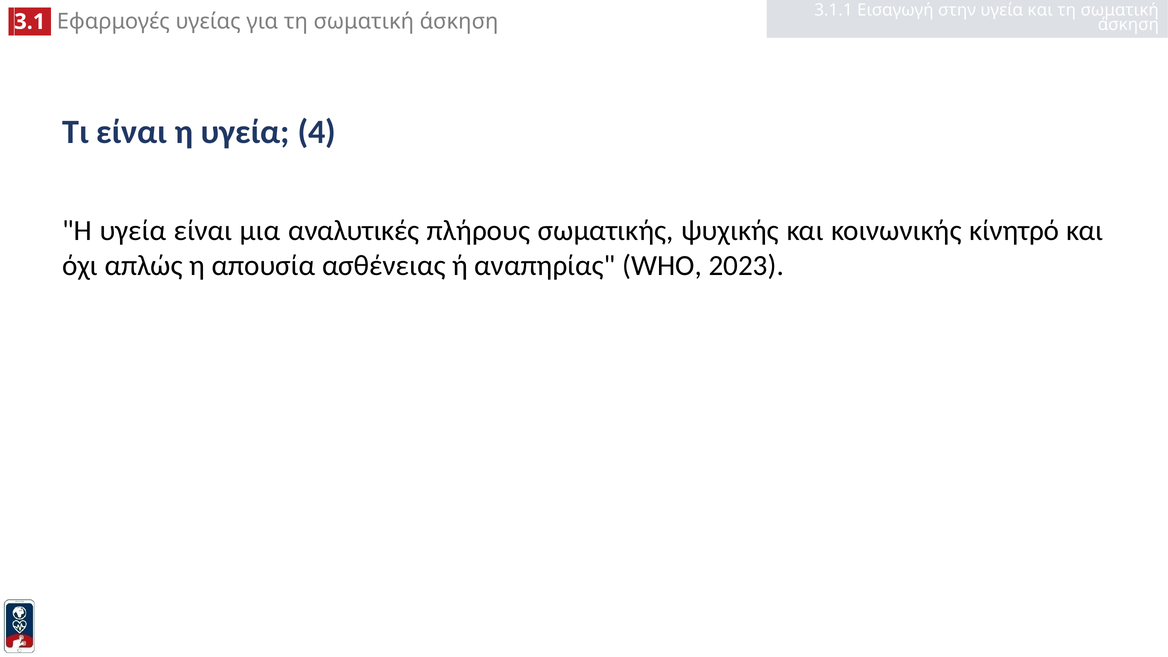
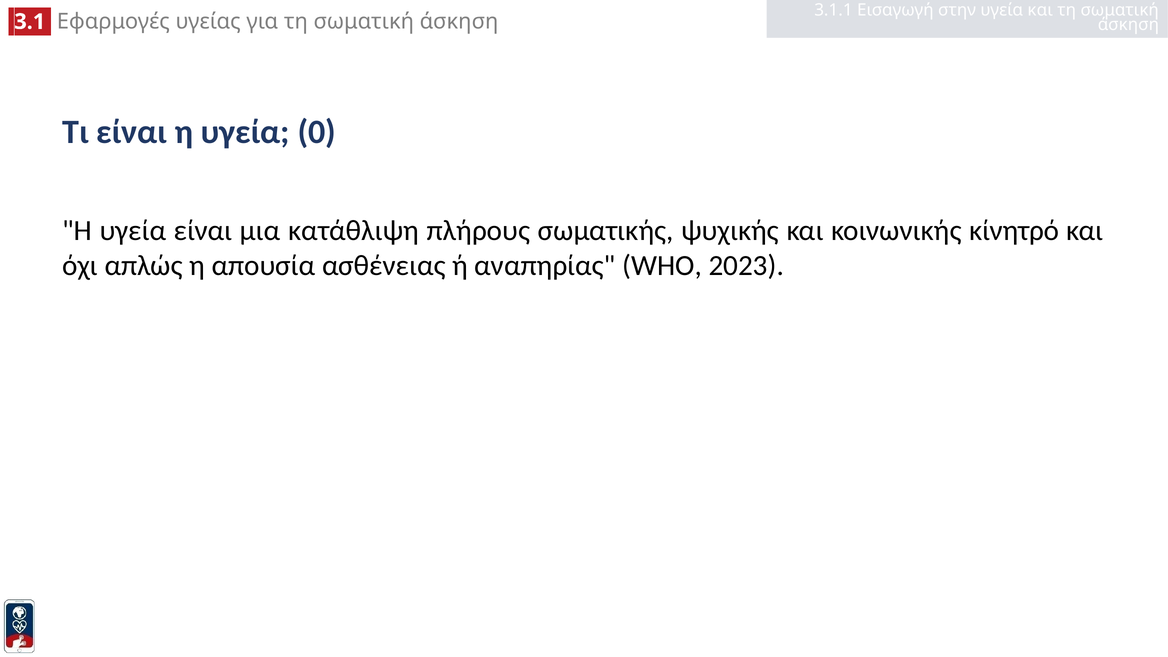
4: 4 -> 0
αναλυτικές: αναλυτικές -> κατάθλιψη
